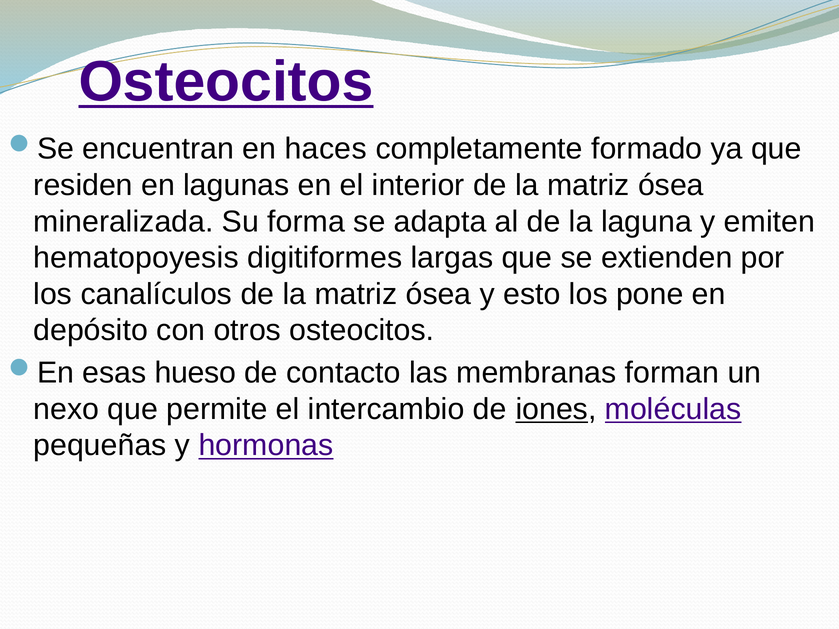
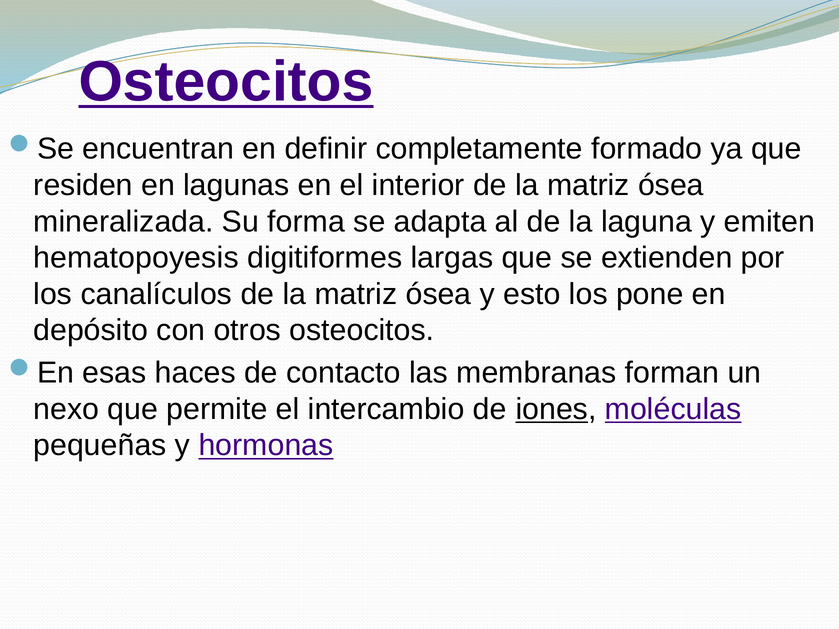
haces: haces -> definir
hueso: hueso -> haces
